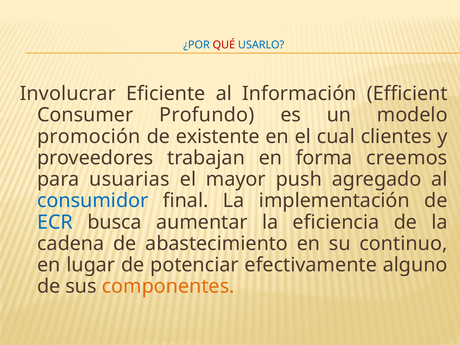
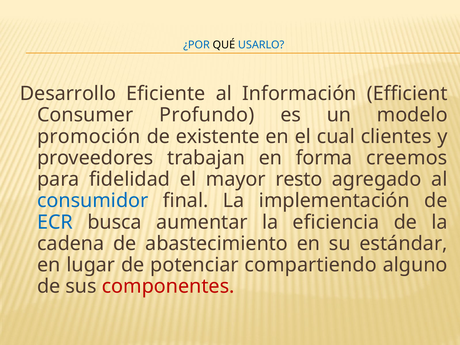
QUÉ colour: red -> black
Involucrar: Involucrar -> Desarrollo
usuarias: usuarias -> fidelidad
push: push -> resto
continuo: continuo -> estándar
efectivamente: efectivamente -> compartiendo
componentes colour: orange -> red
